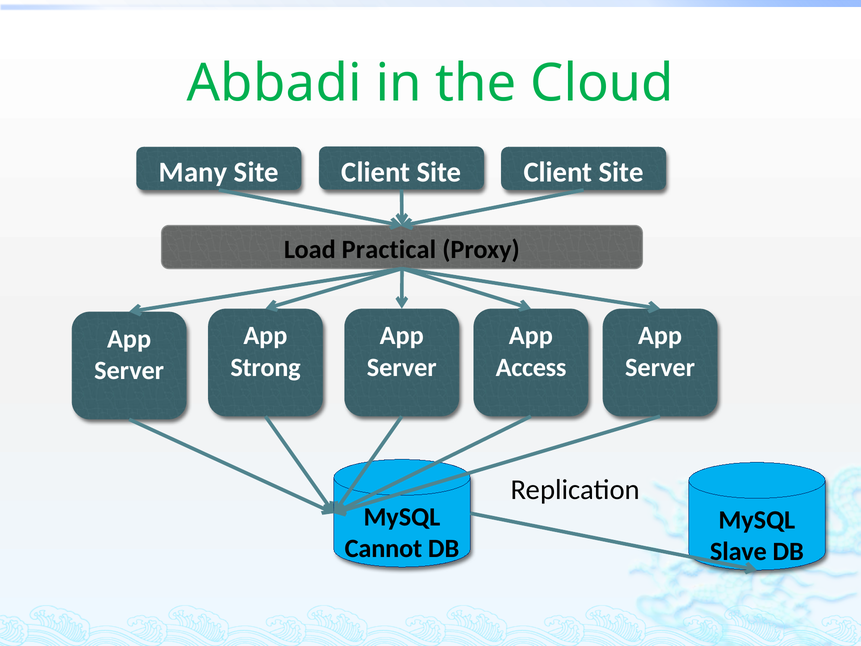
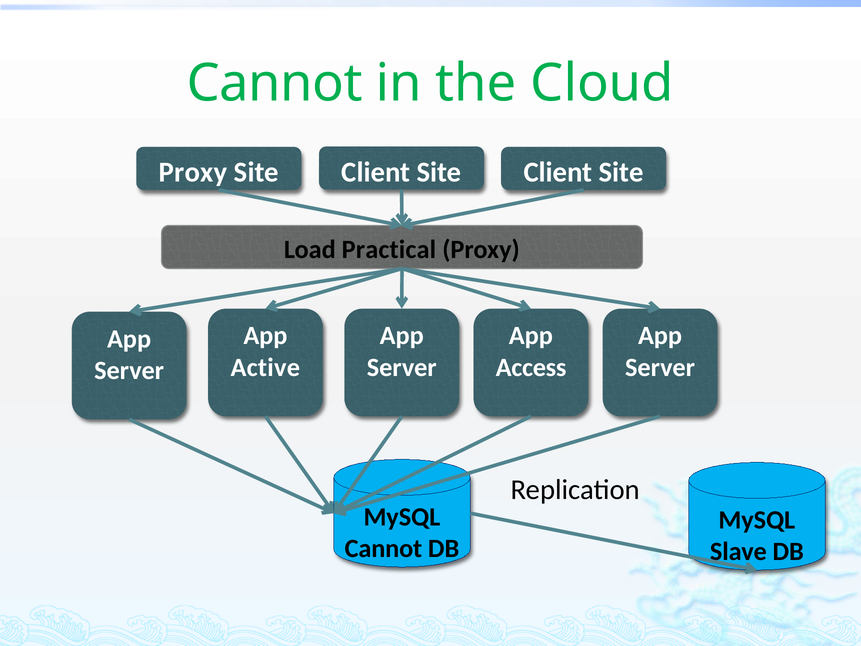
Abbadi at (274, 83): Abbadi -> Cannot
Many at (193, 172): Many -> Proxy
Strong: Strong -> Active
